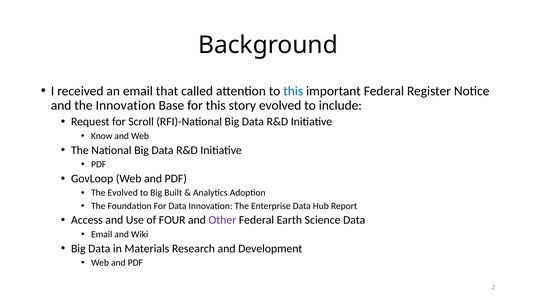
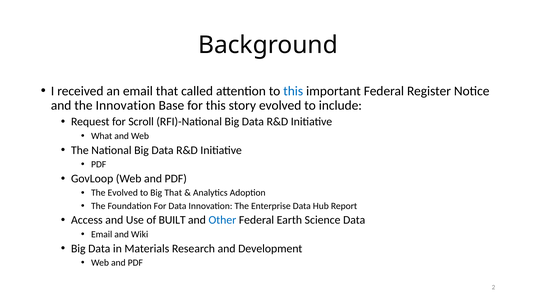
Know: Know -> What
Big Built: Built -> That
FOUR: FOUR -> BUILT
Other colour: purple -> blue
